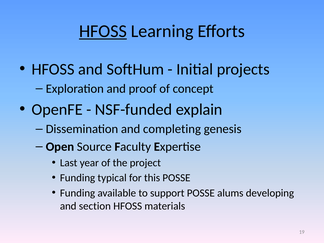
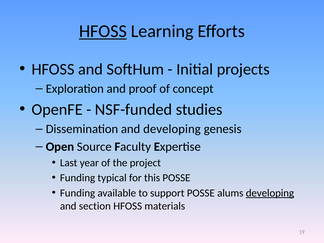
explain: explain -> studies
and completing: completing -> developing
developing at (270, 193) underline: none -> present
